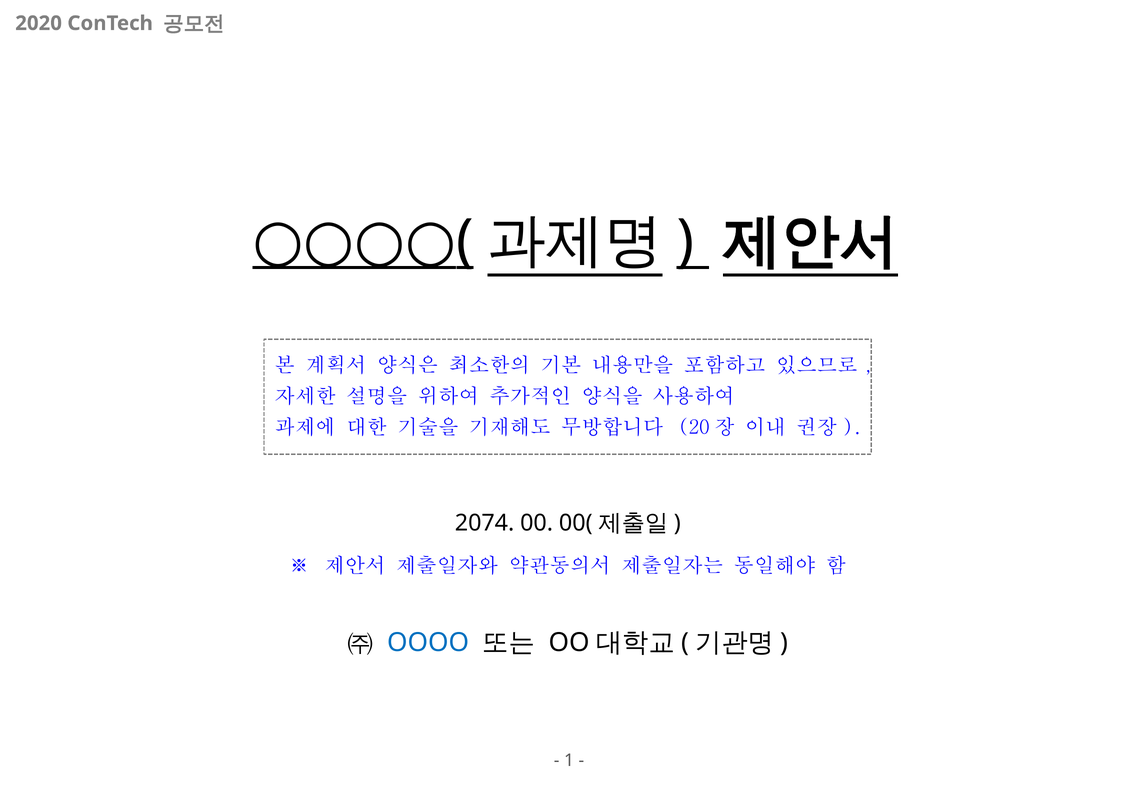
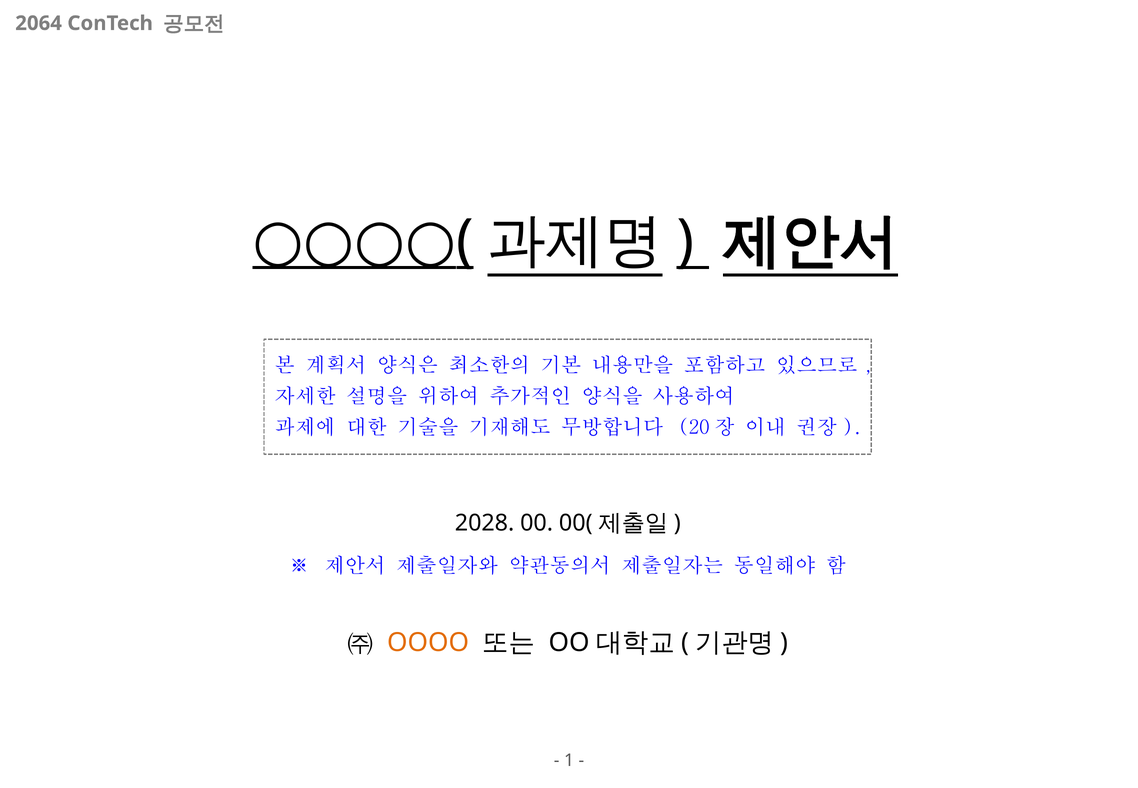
2020: 2020 -> 2064
2074: 2074 -> 2028
OOOO colour: blue -> orange
